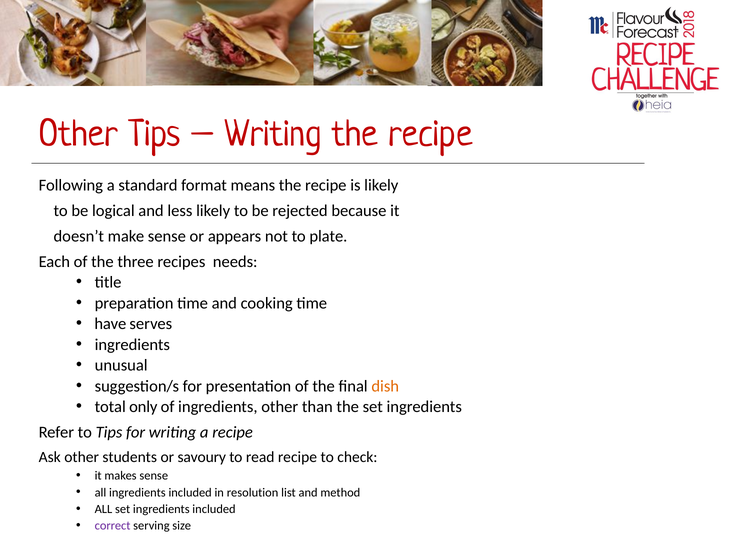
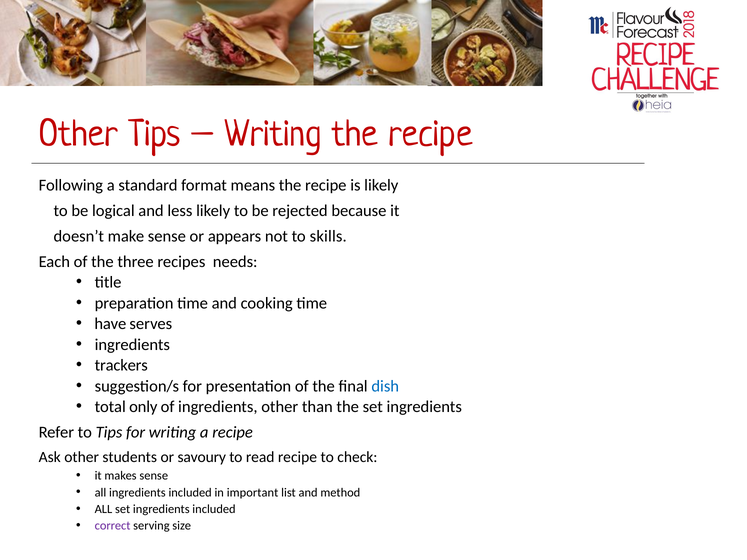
plate: plate -> skills
unusual: unusual -> trackers
dish colour: orange -> blue
resolution: resolution -> important
